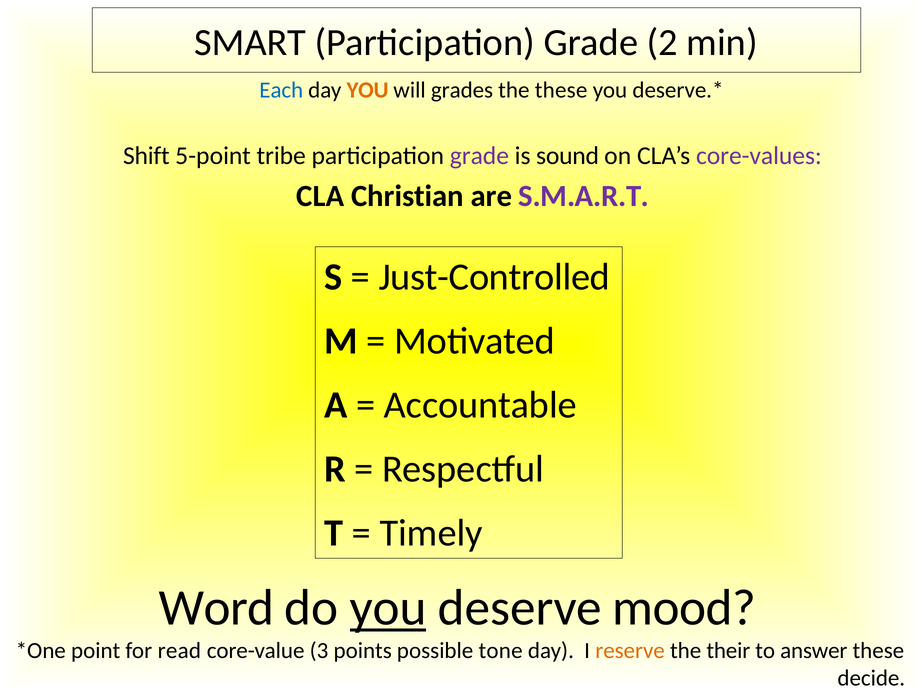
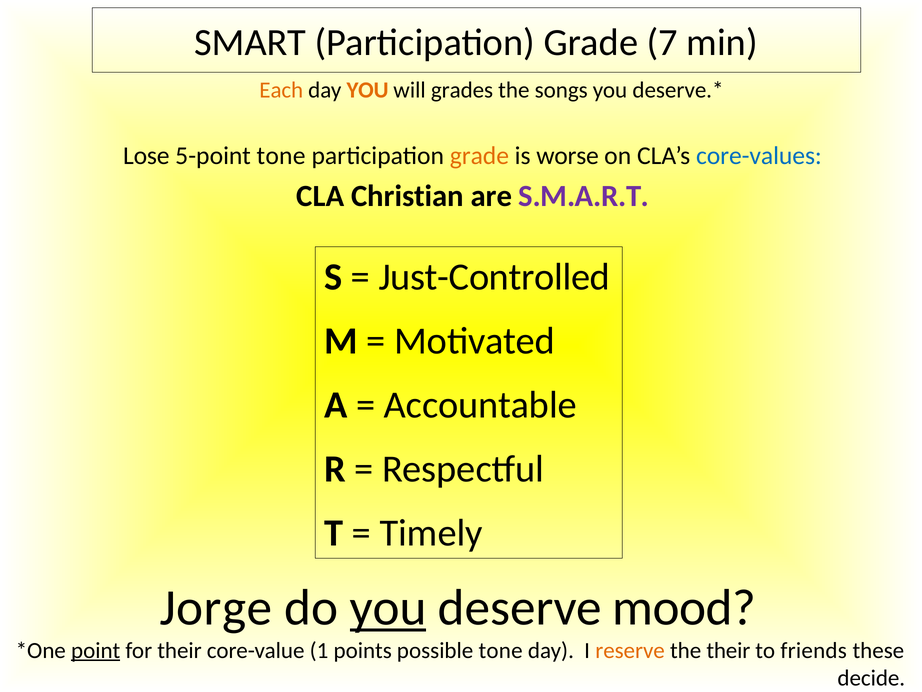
2: 2 -> 7
Each colour: blue -> orange
the these: these -> songs
Shift: Shift -> Lose
5-point tribe: tribe -> tone
grade at (479, 155) colour: purple -> orange
sound: sound -> worse
core-values colour: purple -> blue
Word: Word -> Jorge
point underline: none -> present
for read: read -> their
3: 3 -> 1
answer: answer -> friends
